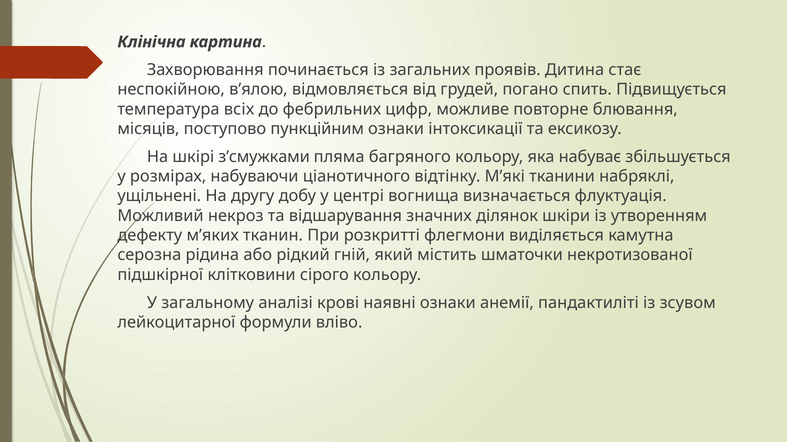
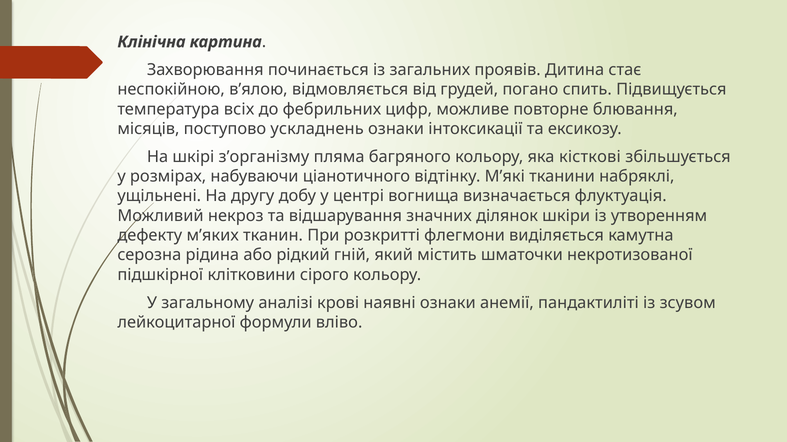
пункційним: пункційним -> ускладнень
з’смужками: з’смужками -> з’організму
набуває: набуває -> кісткові
